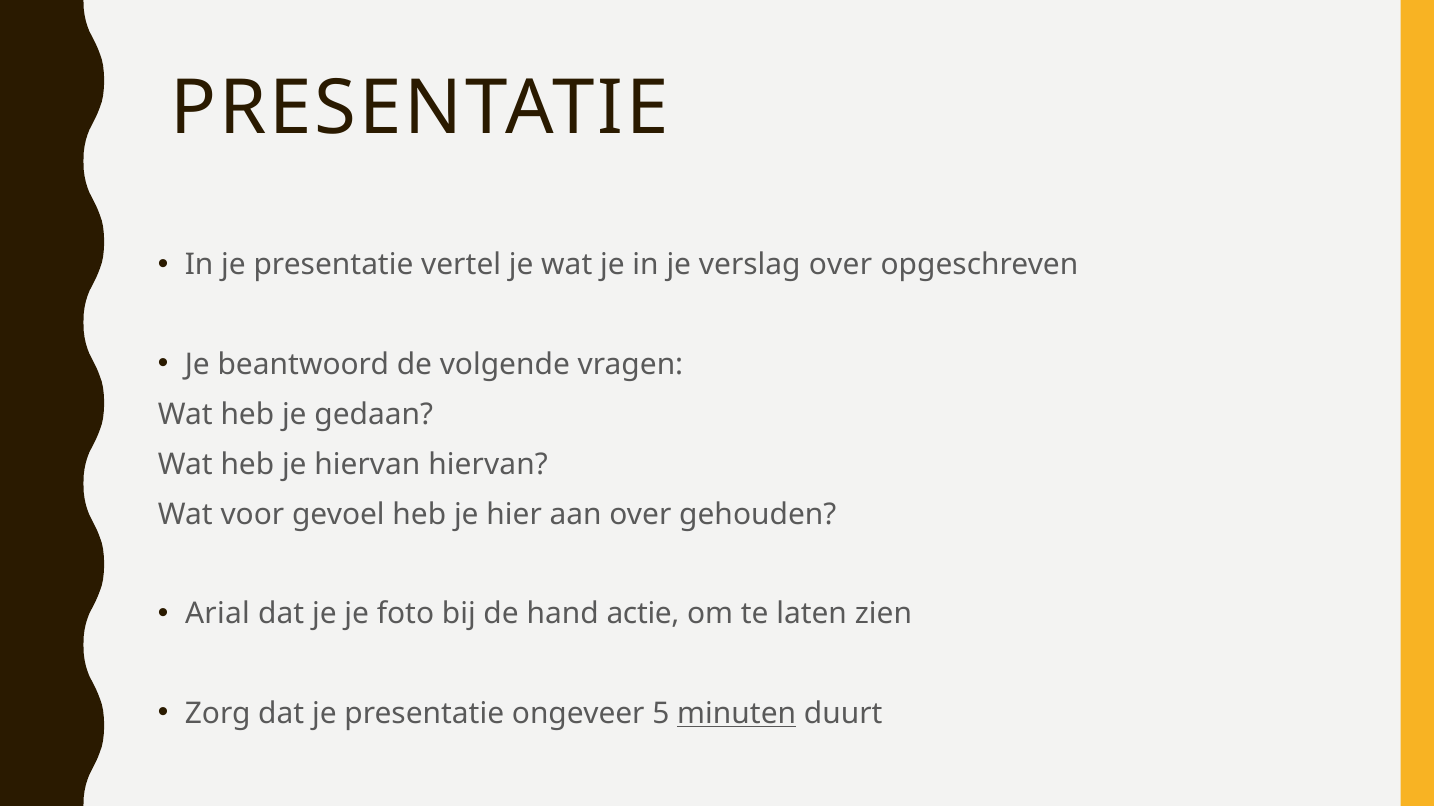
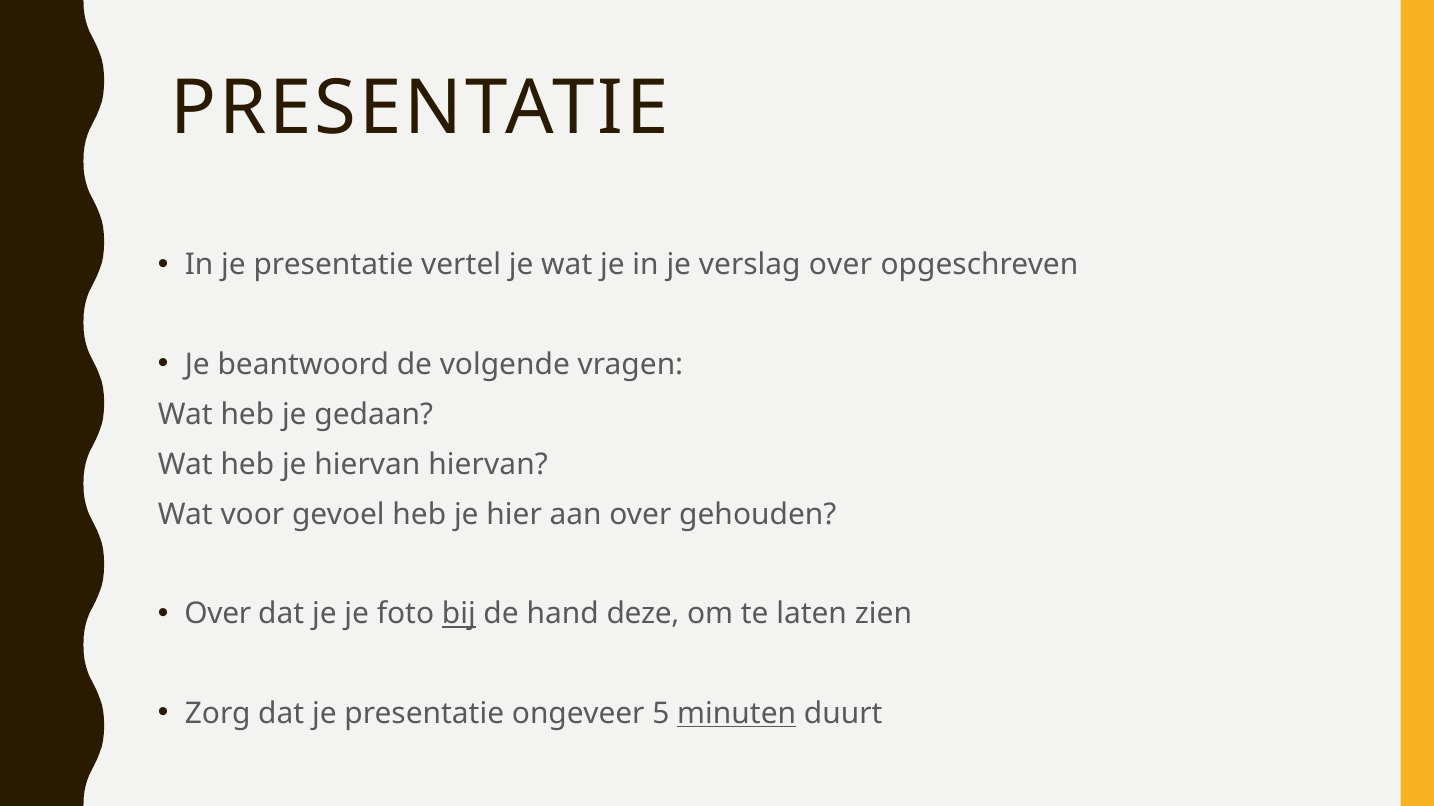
Arial at (217, 614): Arial -> Over
bij underline: none -> present
actie: actie -> deze
